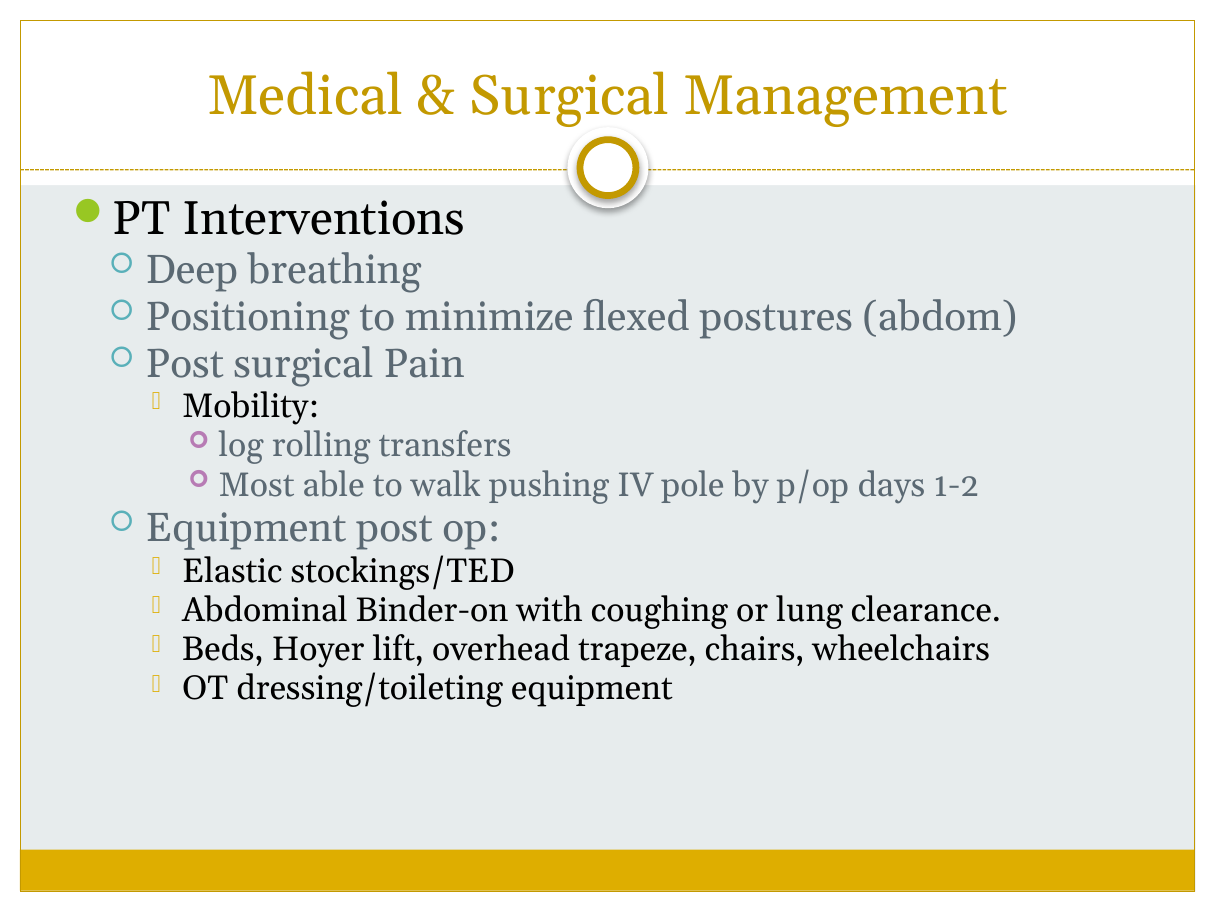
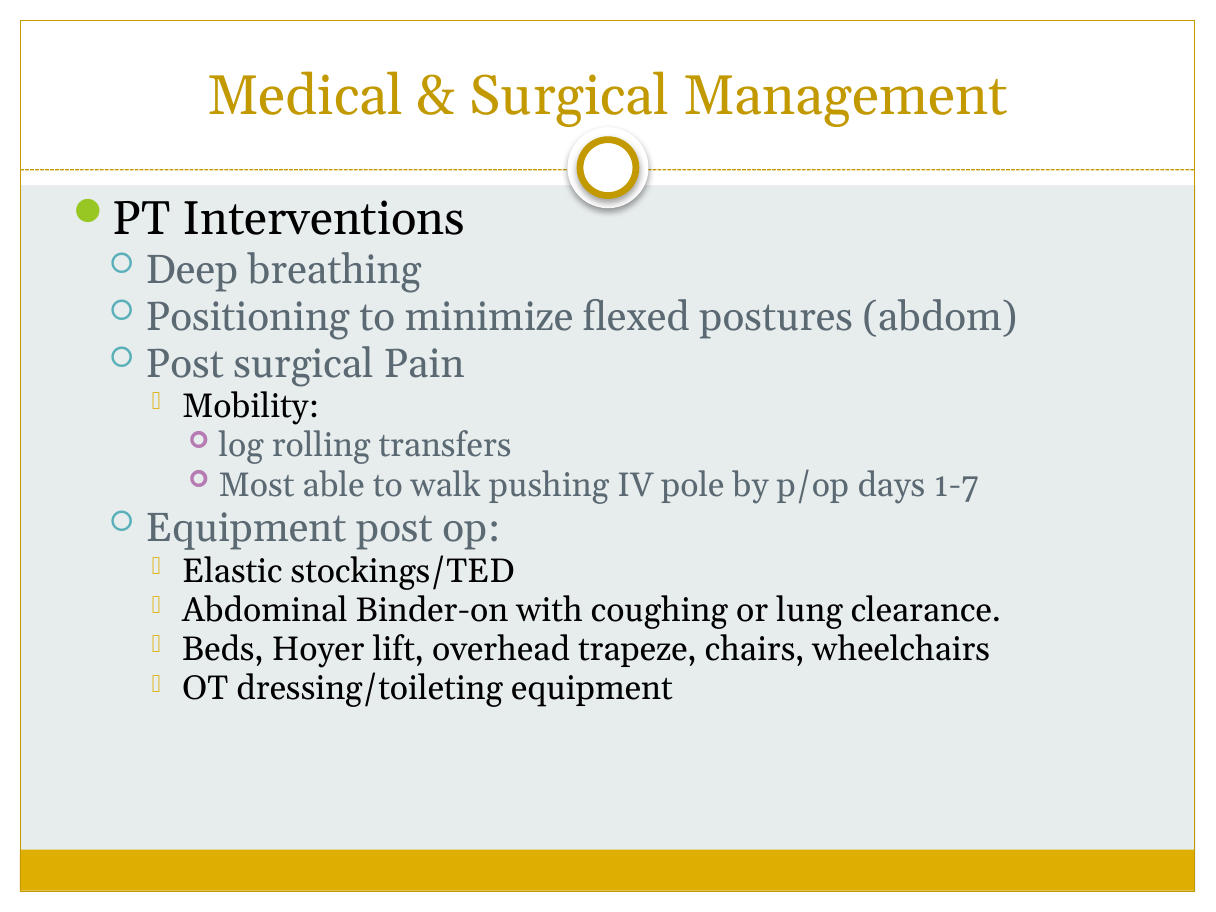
1-2: 1-2 -> 1-7
